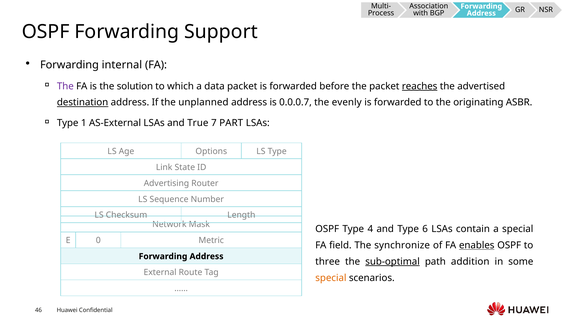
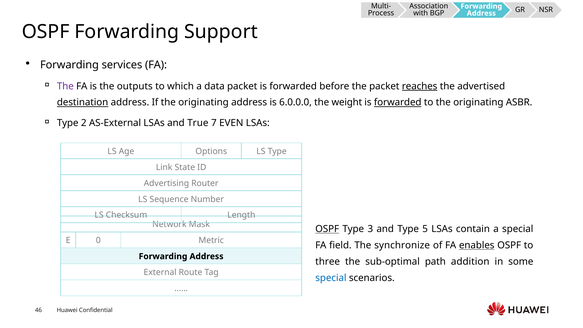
internal: internal -> services
solution: solution -> outputs
If the unplanned: unplanned -> originating
0.0.0.7: 0.0.0.7 -> 6.0.0.0
evenly: evenly -> weight
forwarded at (398, 102) underline: none -> present
1: 1 -> 2
PART: PART -> EVEN
OSPF at (327, 229) underline: none -> present
4: 4 -> 3
6: 6 -> 5
sub-optimal underline: present -> none
special at (331, 278) colour: orange -> blue
